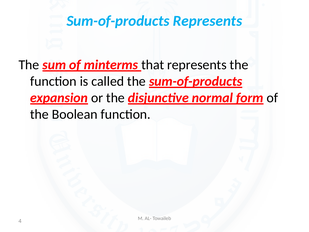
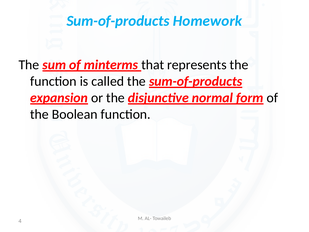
Sum-of-products Represents: Represents -> Homework
